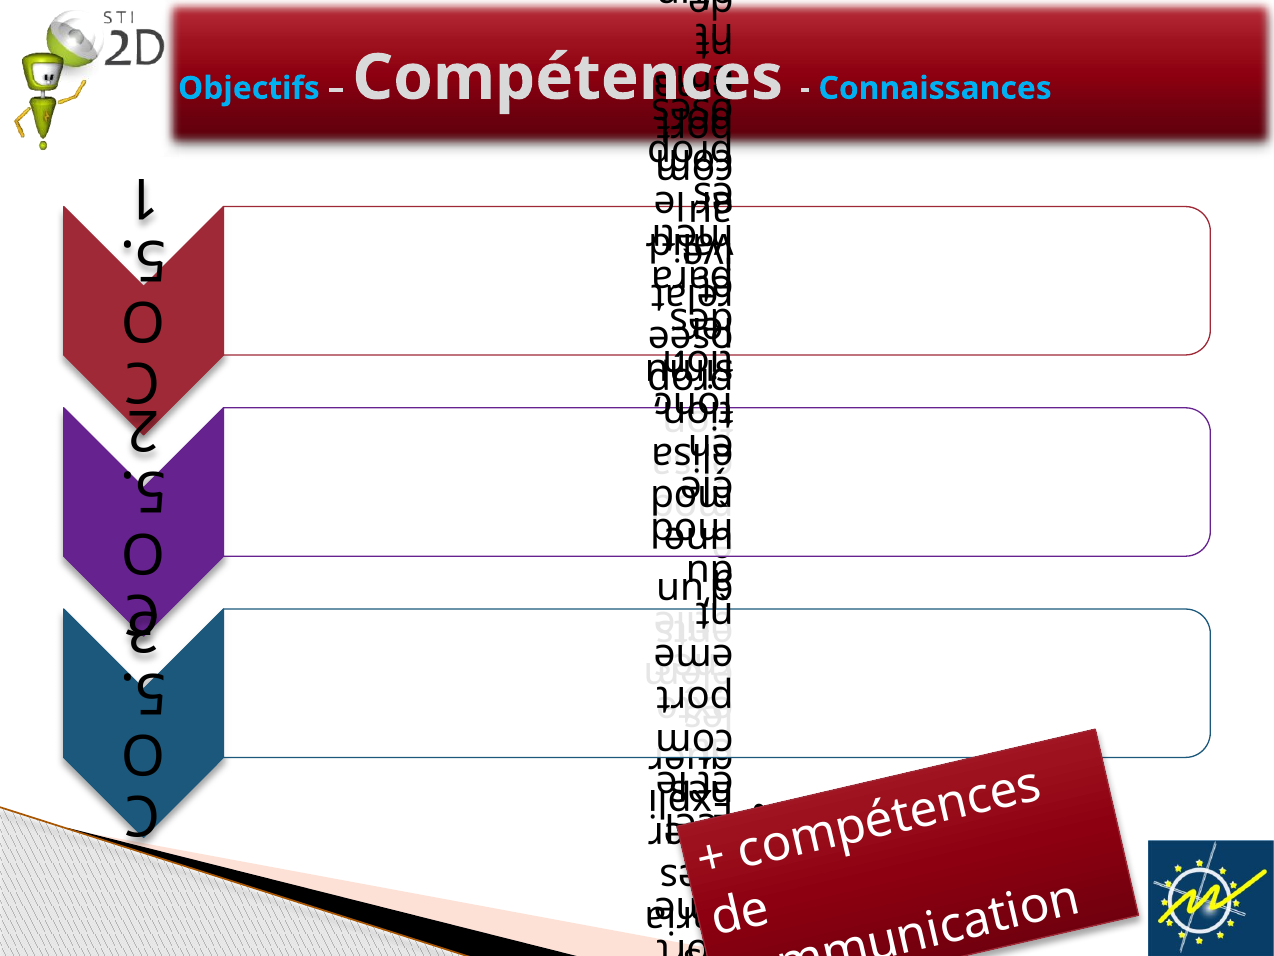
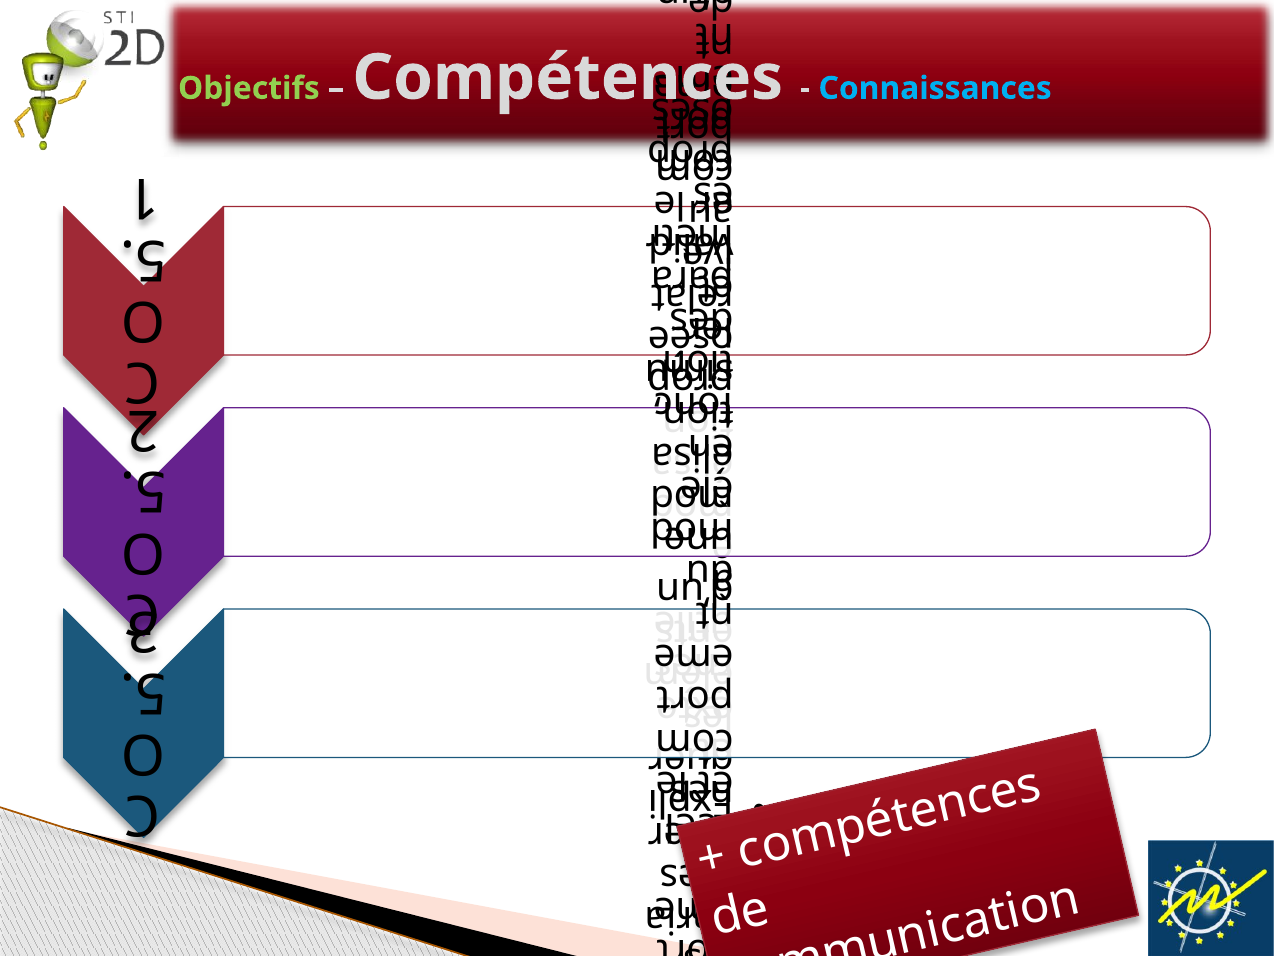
Objectifs colour: light blue -> light green
